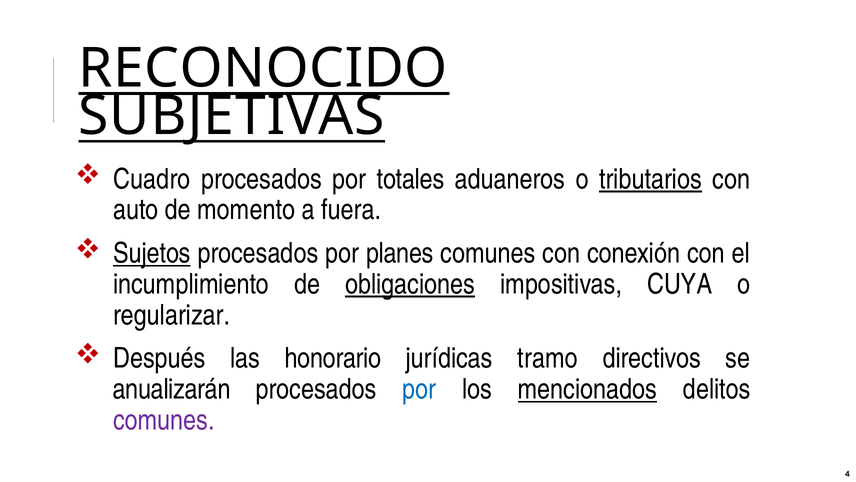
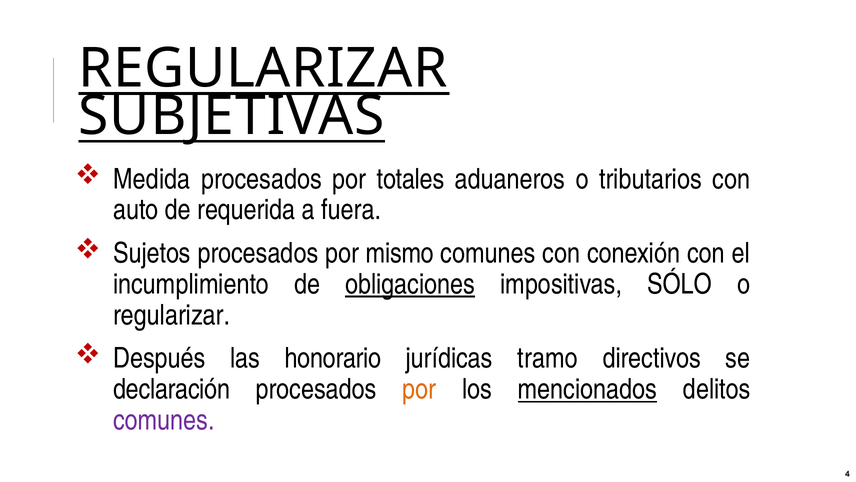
RECONOCIDO at (263, 68): RECONOCIDO -> REGULARIZAR
Cuadro: Cuadro -> Medida
tributarios underline: present -> none
momento: momento -> requerida
Sujetos underline: present -> none
planes: planes -> mismo
CUYA: CUYA -> SÓLO
anualizarán: anualizarán -> declaración
por at (419, 389) colour: blue -> orange
